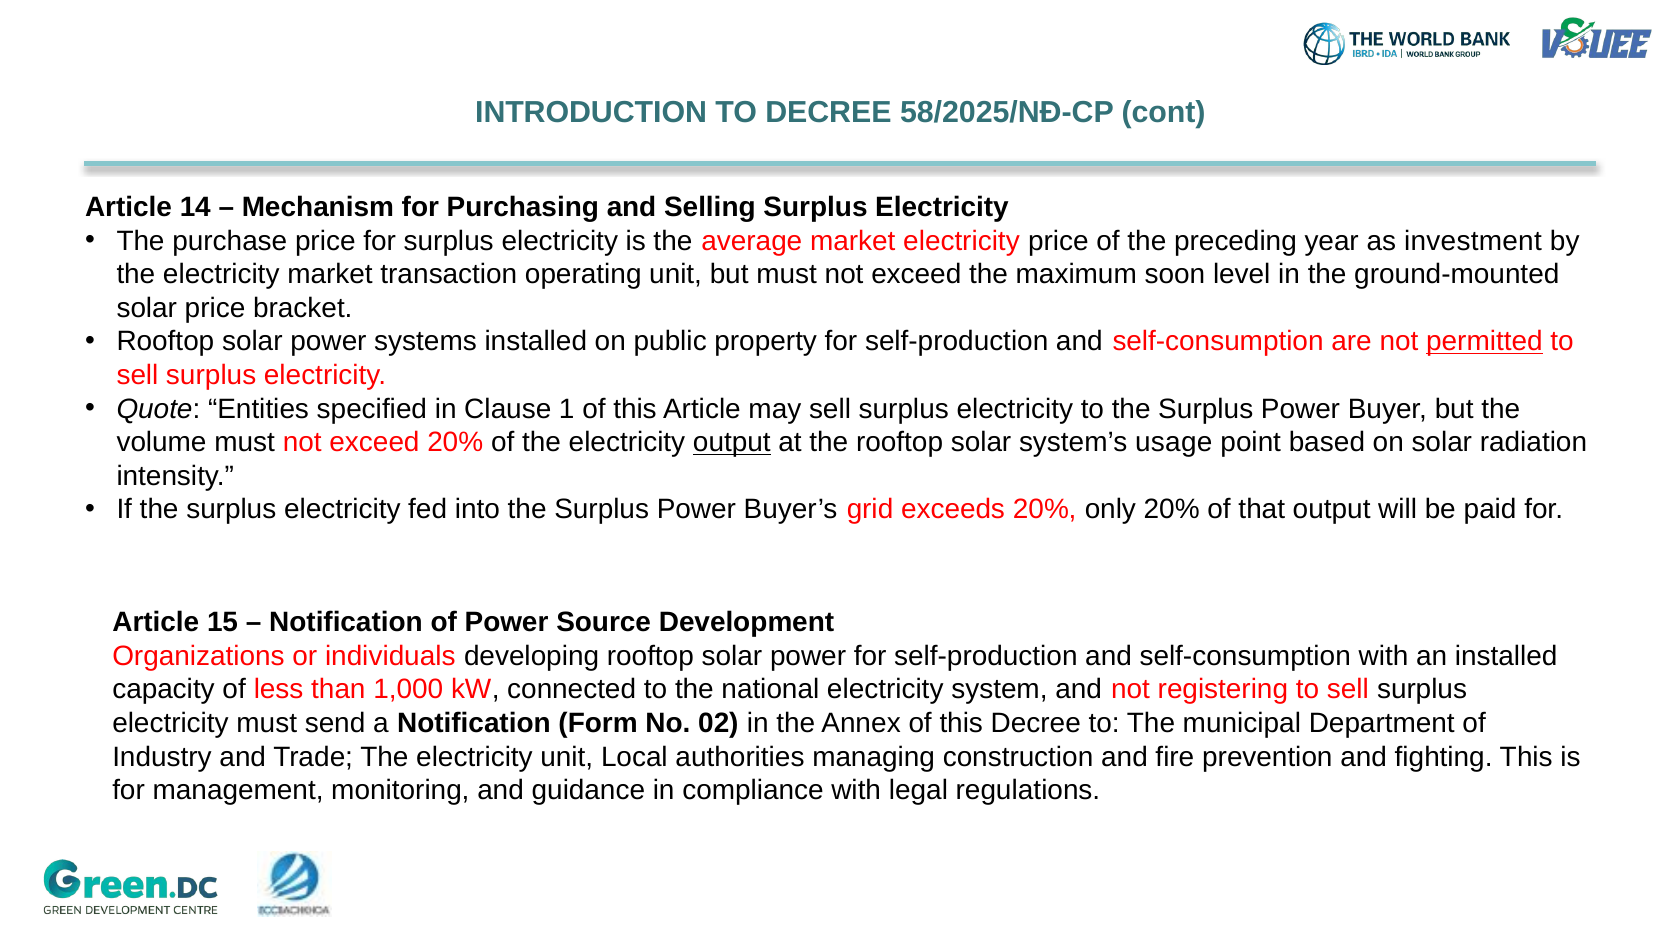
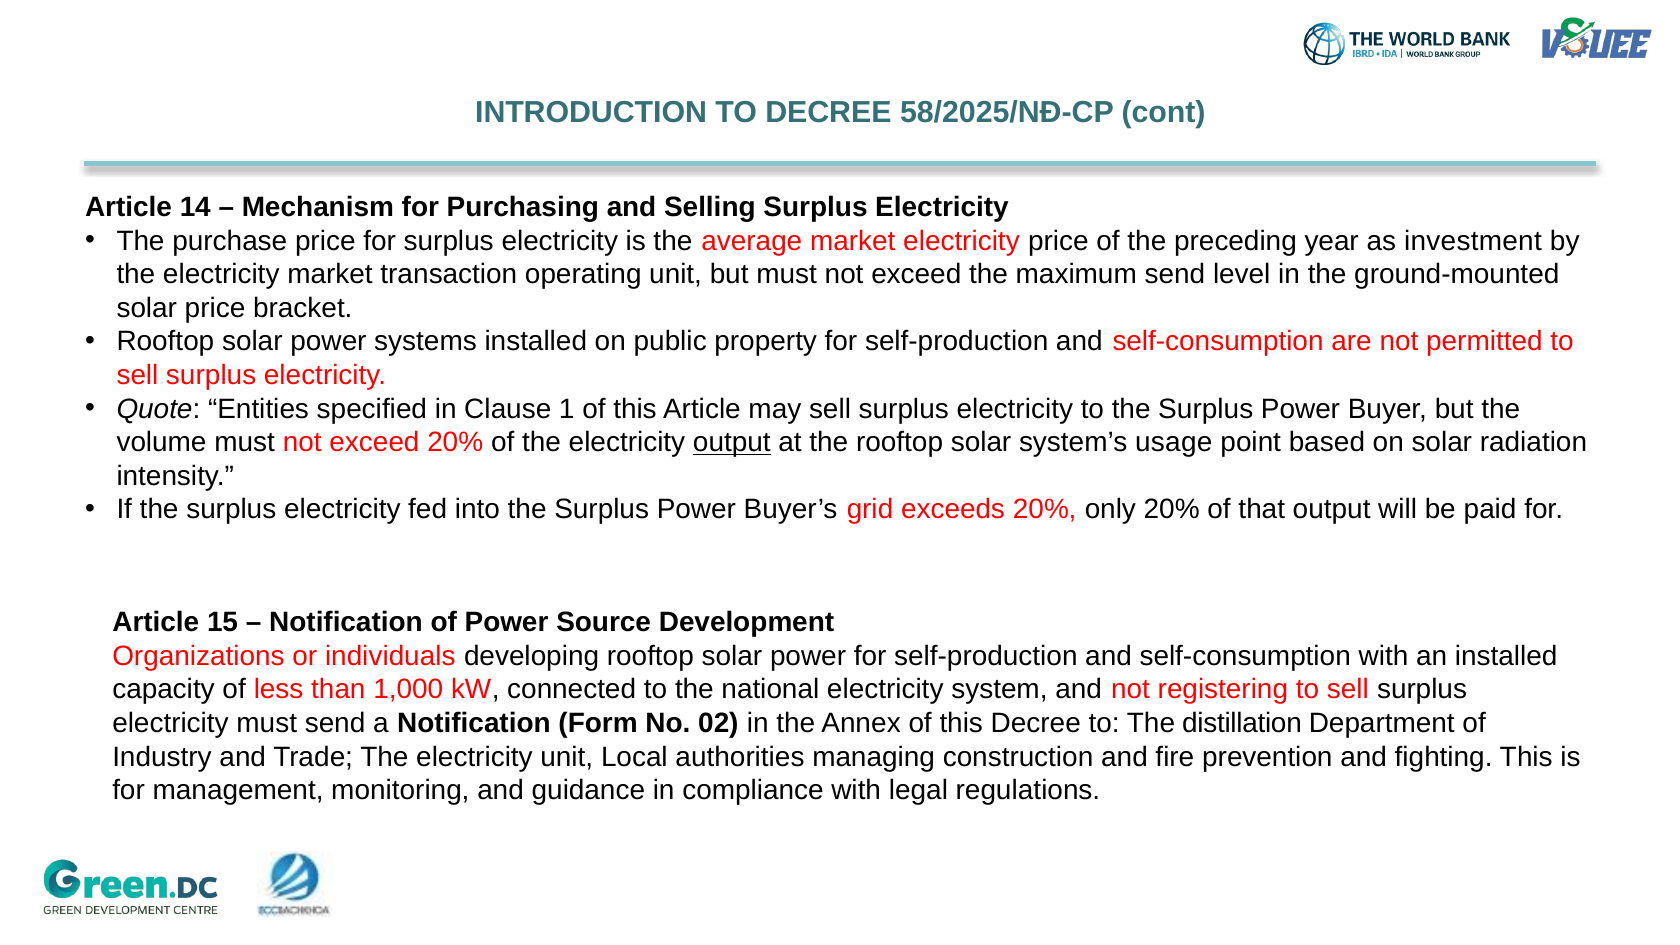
maximum soon: soon -> send
permitted underline: present -> none
municipal: municipal -> distillation
